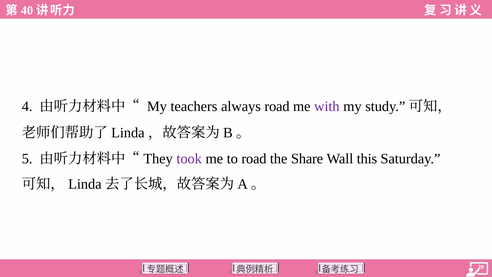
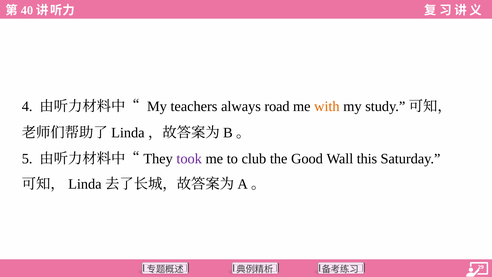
with colour: purple -> orange
to road: road -> club
Share: Share -> Good
